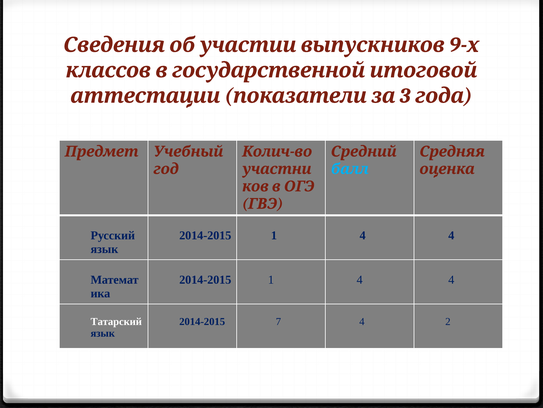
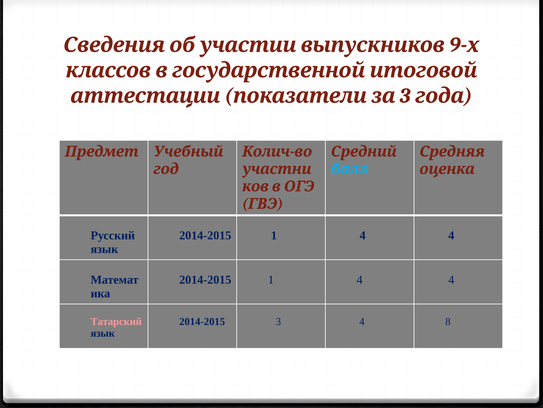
Татарский colour: white -> pink
2014-2015 7: 7 -> 3
2: 2 -> 8
